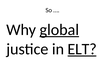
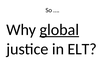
ELT underline: present -> none
